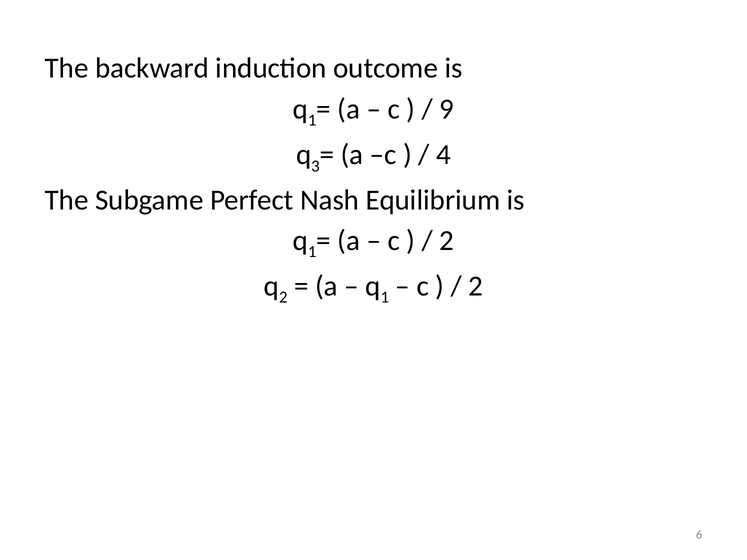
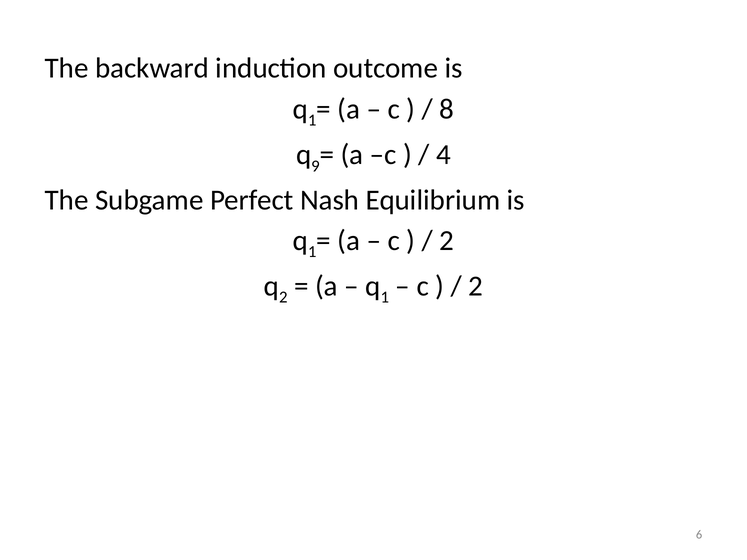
9: 9 -> 8
3: 3 -> 9
